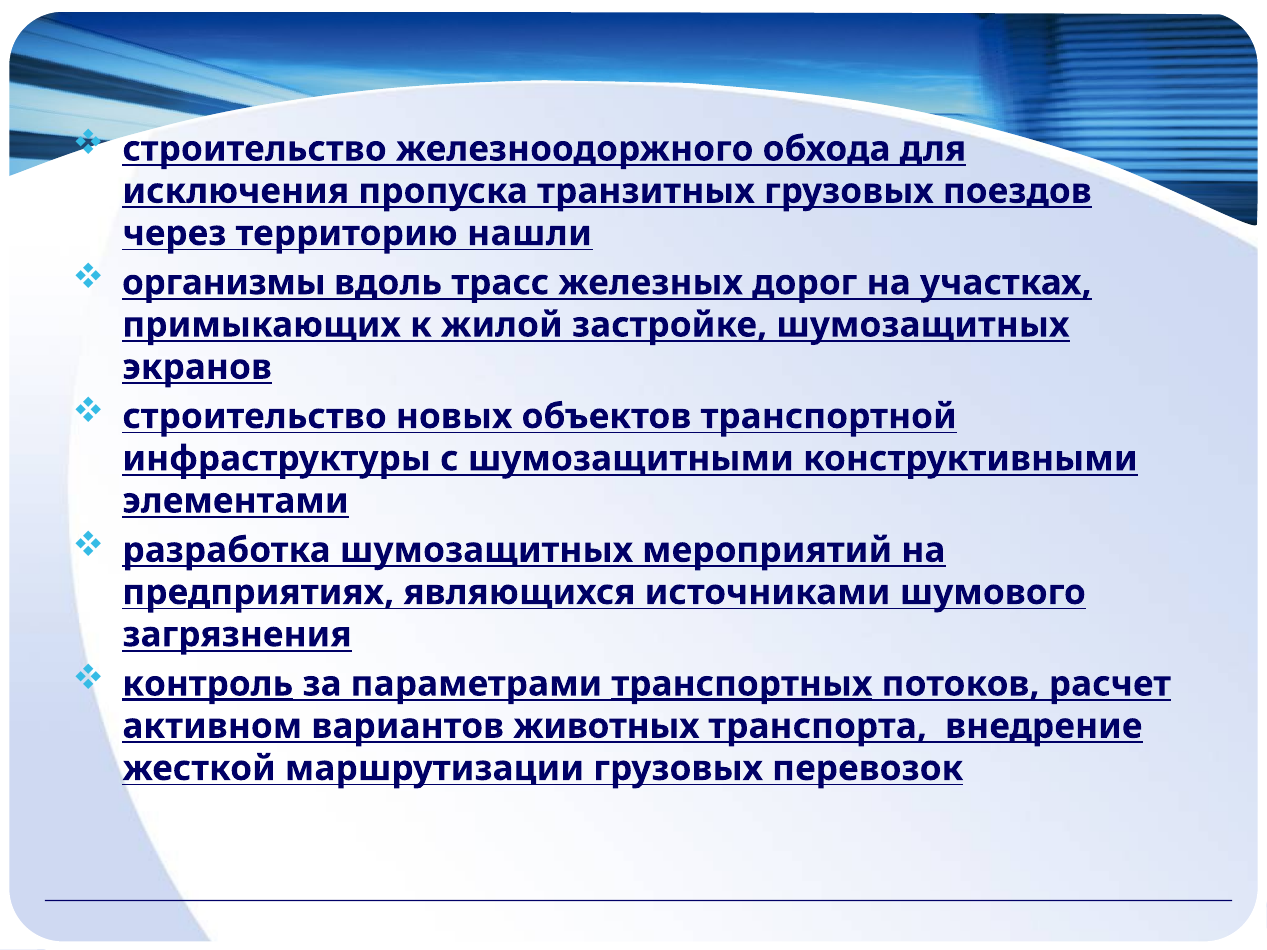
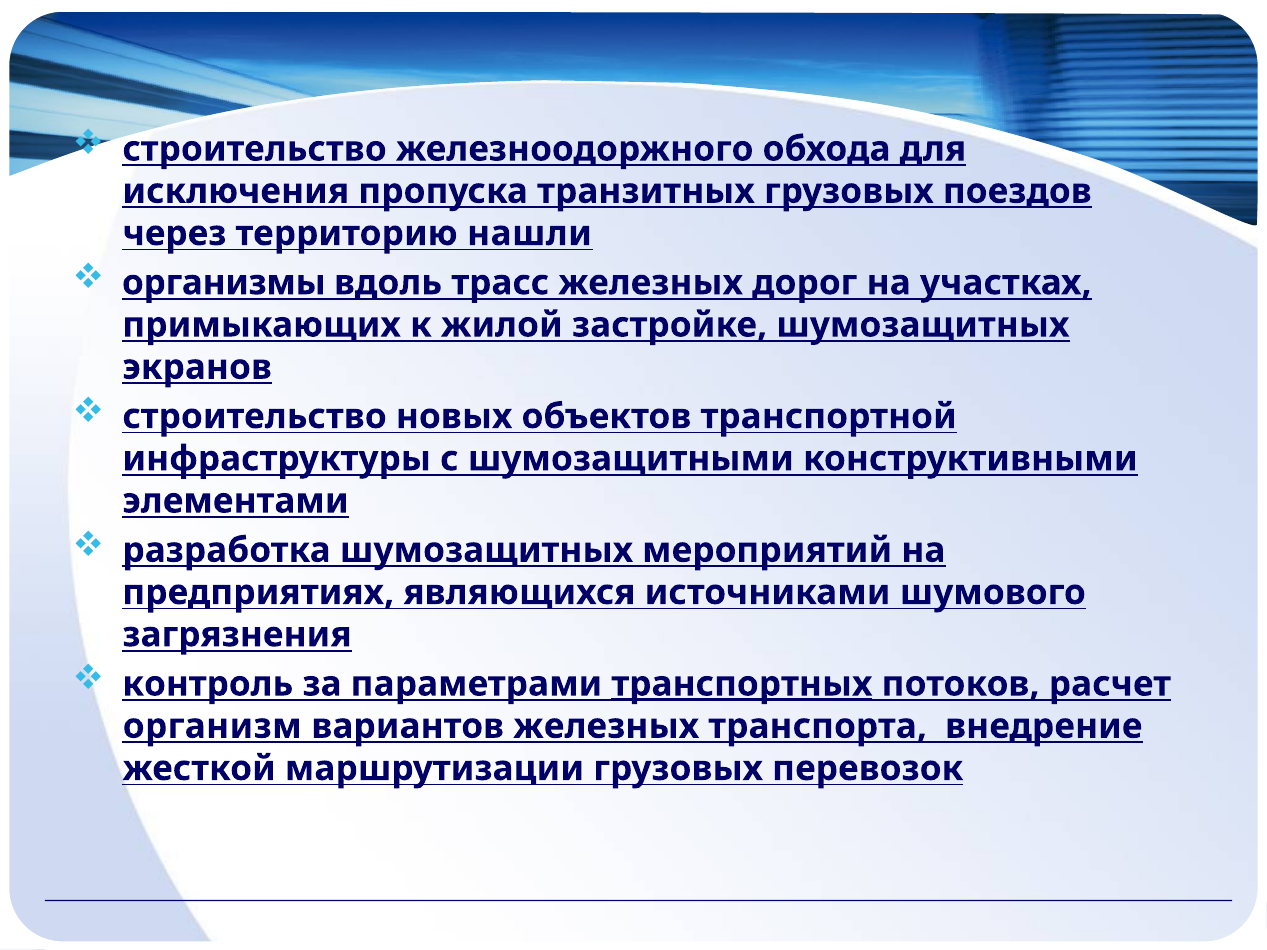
контроль underline: present -> none
активном: активном -> организм
вариантов животных: животных -> железных
